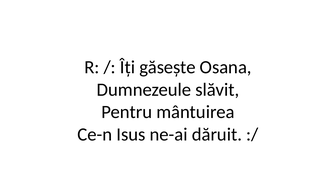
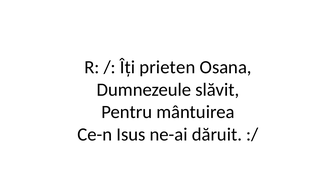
găsește: găsește -> prieten
